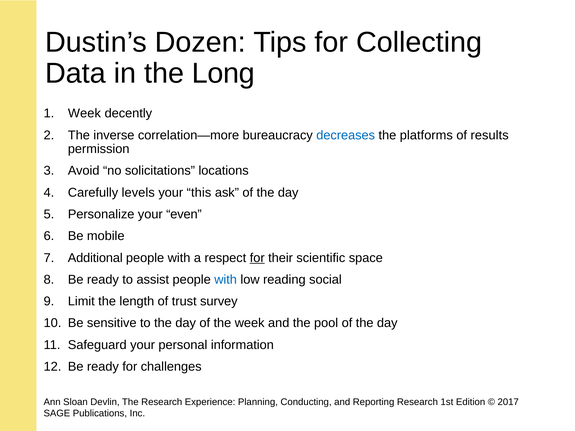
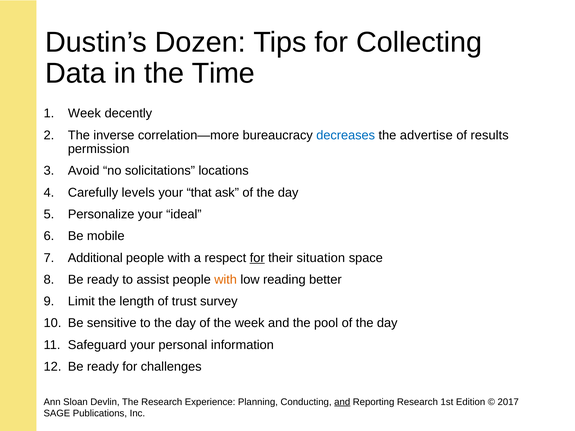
Long: Long -> Time
platforms: platforms -> advertise
this: this -> that
even: even -> ideal
scientific: scientific -> situation
with at (226, 280) colour: blue -> orange
social: social -> better
and at (342, 402) underline: none -> present
